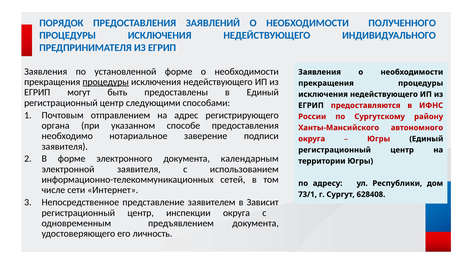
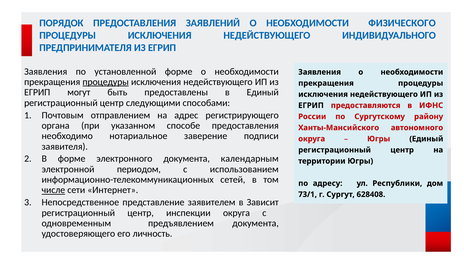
ПОЛУЧЕННОГО: ПОЛУЧЕННОГО -> ФИЗИЧЕСКОГО
электронной заявителя: заявителя -> периодом
числе underline: none -> present
